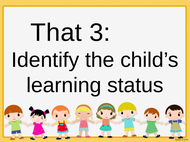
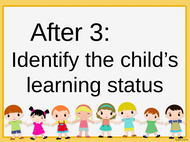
That: That -> After
